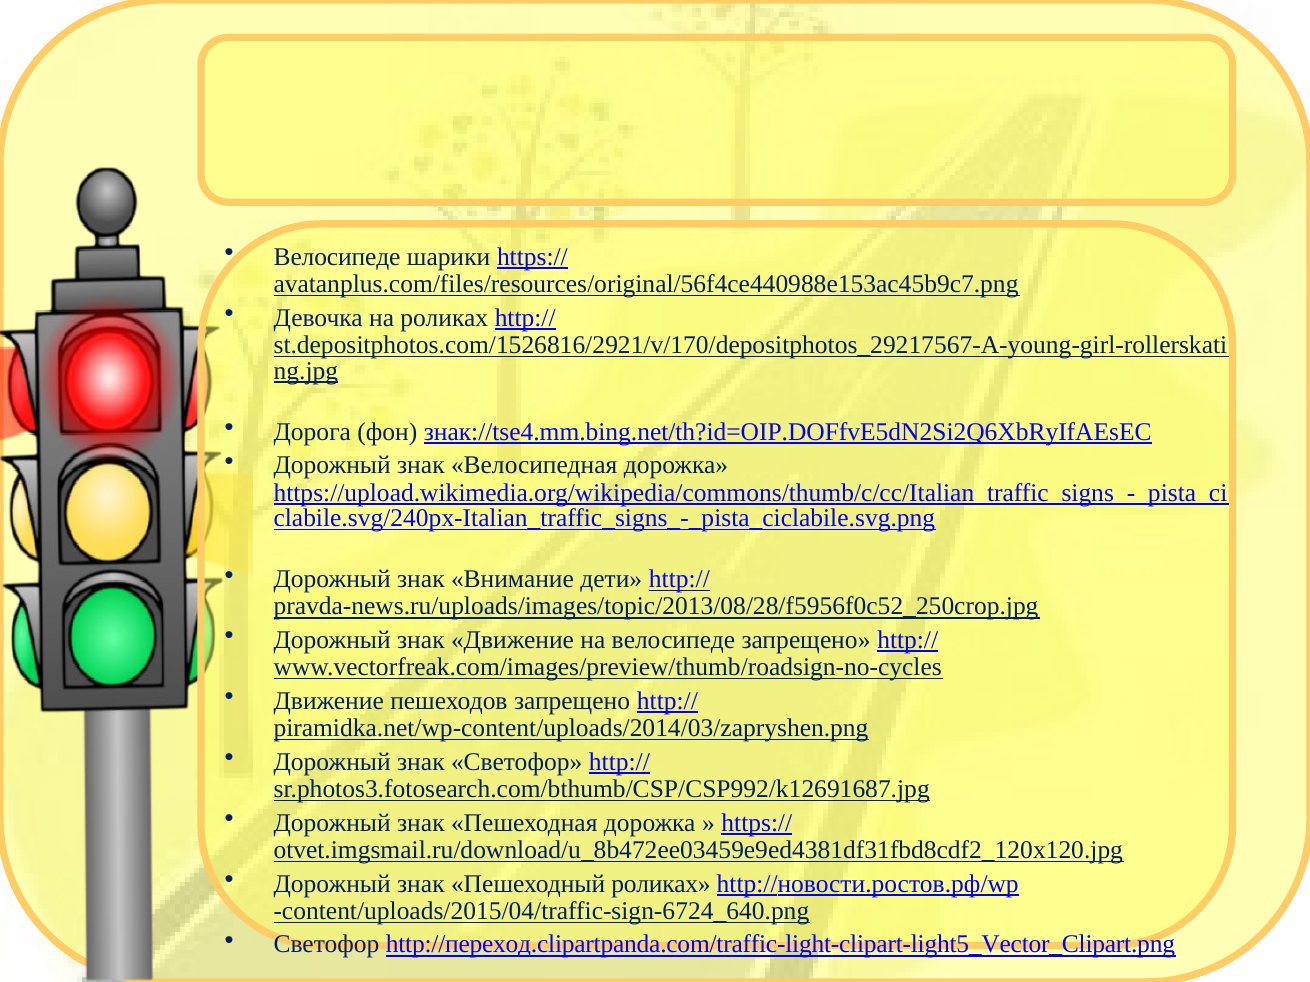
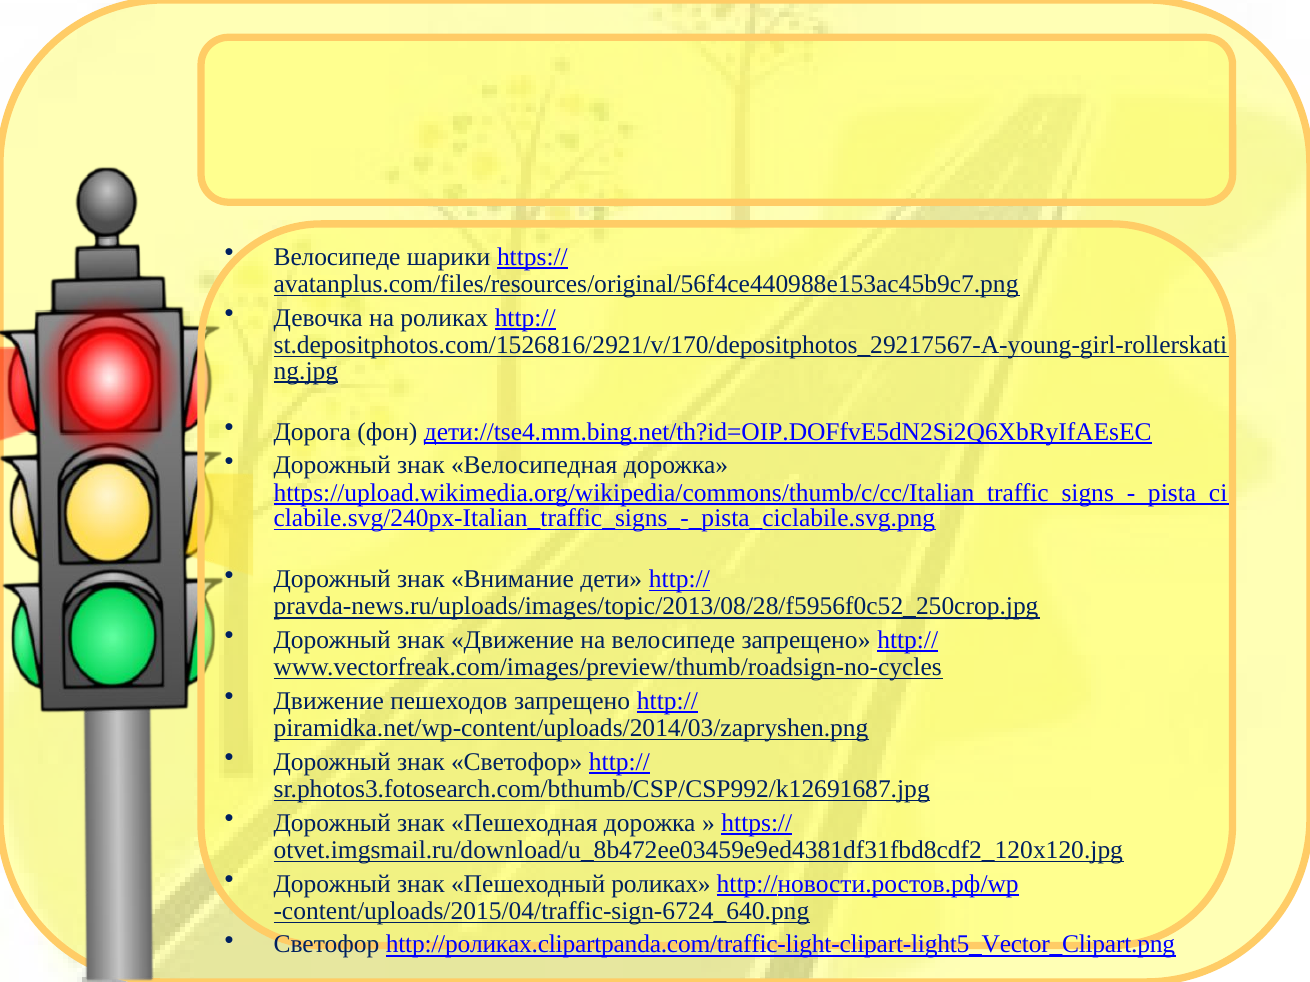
знак://tse4.mm.bing.net/th?id=OIP.DOFfvE5dN2Si2Q6XbRyIfAEsEC: знак://tse4.mm.bing.net/th?id=OIP.DOFfvE5dN2Si2Q6XbRyIfAEsEC -> дети://tse4.mm.bing.net/th?id=OIP.DOFfvE5dN2Si2Q6XbRyIfAEsEC
http://переход.clipartpanda.com/traffic-light-clipart-light5_Vector_Clipart.png: http://переход.clipartpanda.com/traffic-light-clipart-light5_Vector_Clipart.png -> http://роликах.clipartpanda.com/traffic-light-clipart-light5_Vector_Clipart.png
